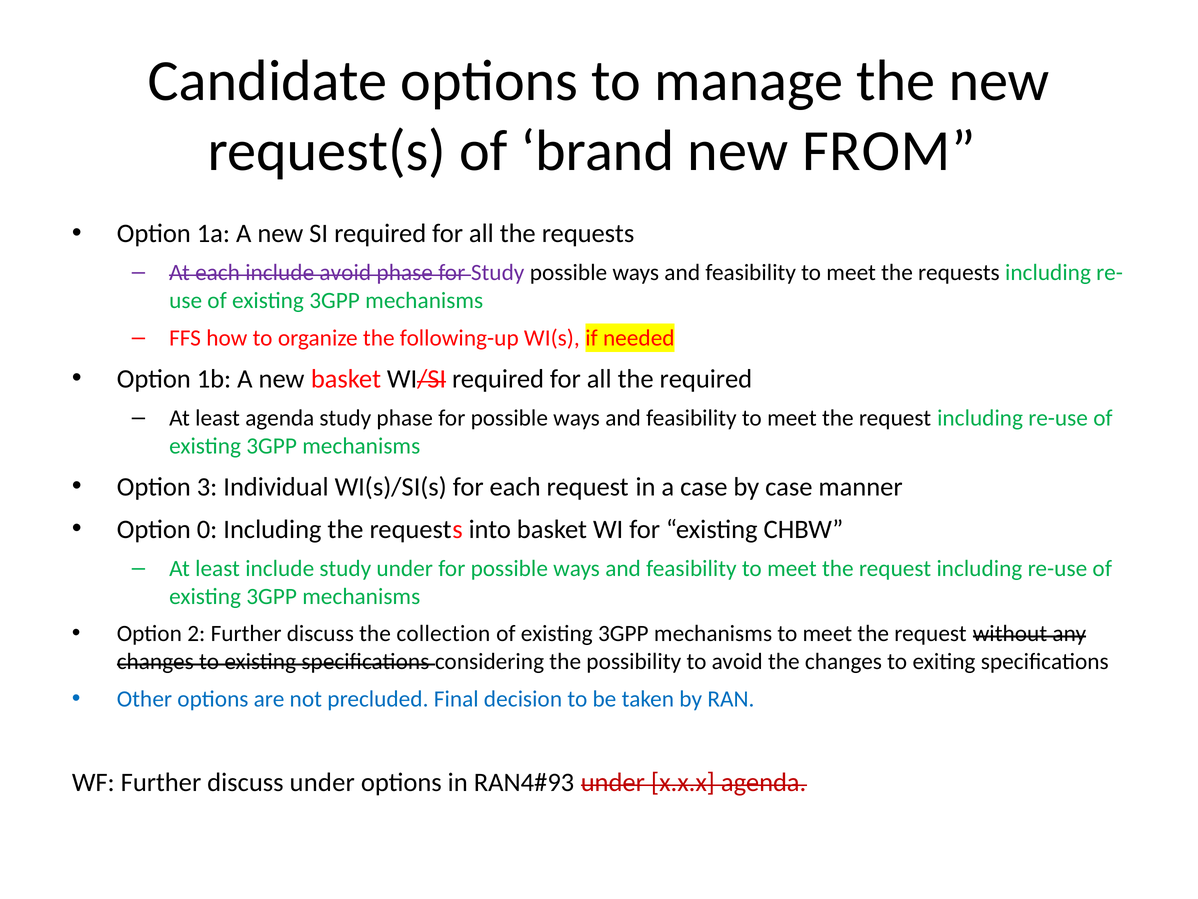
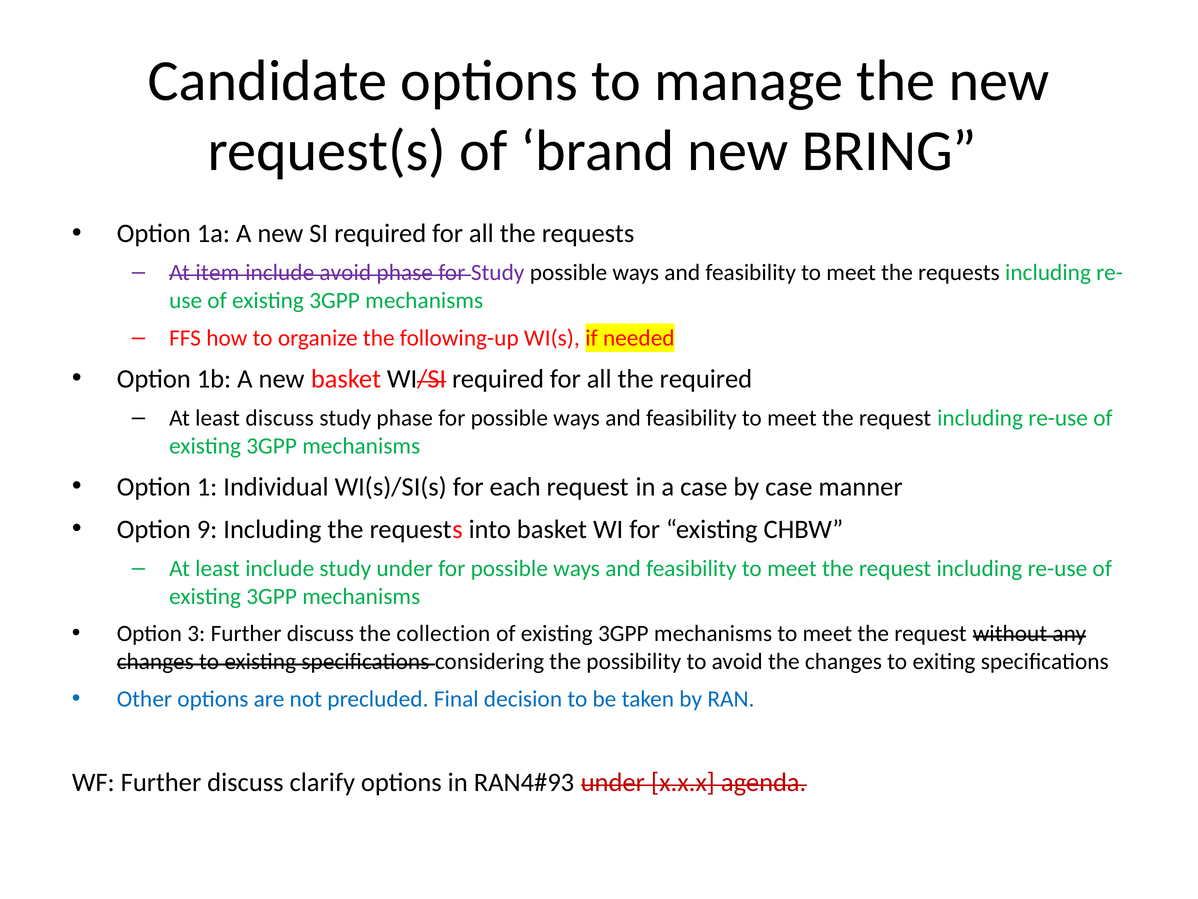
FROM: FROM -> BRING
At each: each -> item
least agenda: agenda -> discuss
3: 3 -> 1
0: 0 -> 9
2: 2 -> 3
discuss under: under -> clarify
